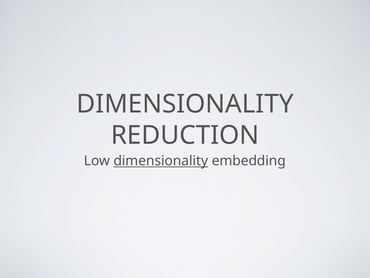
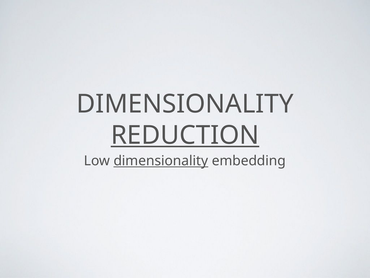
REDUCTION underline: none -> present
